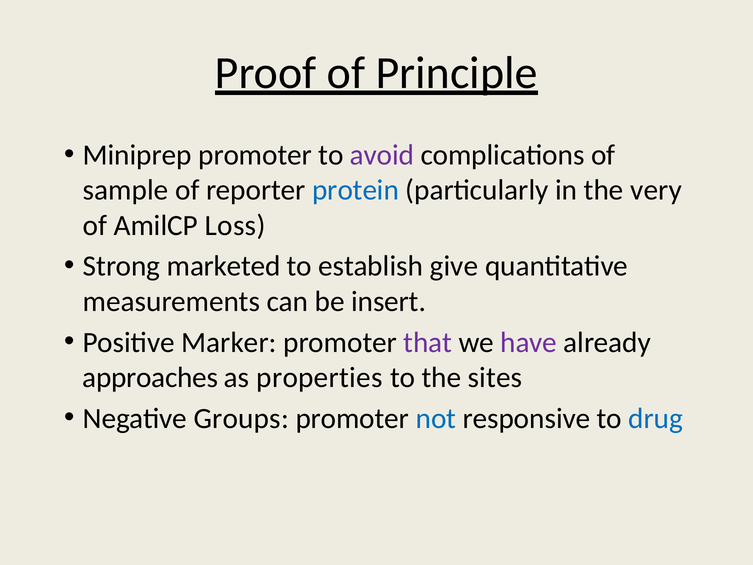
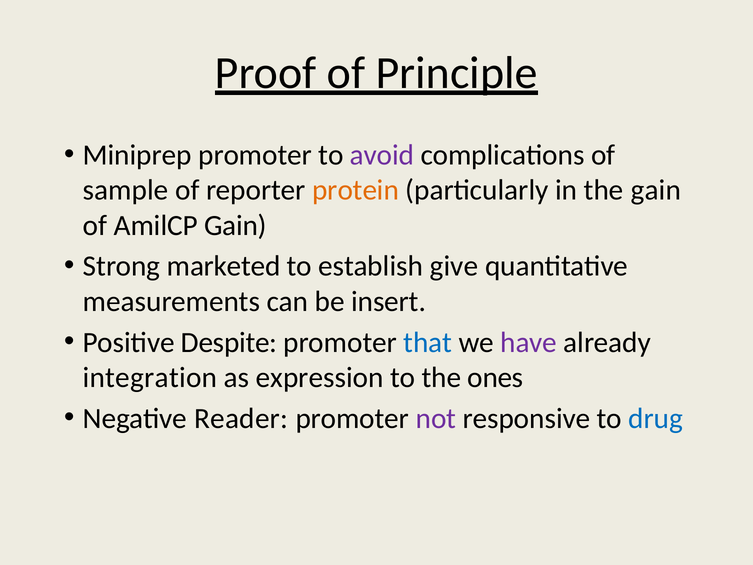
protein colour: blue -> orange
the very: very -> gain
AmilCP Loss: Loss -> Gain
Marker: Marker -> Despite
that colour: purple -> blue
approaches: approaches -> integration
properties: properties -> expression
sites: sites -> ones
Groups: Groups -> Reader
not colour: blue -> purple
